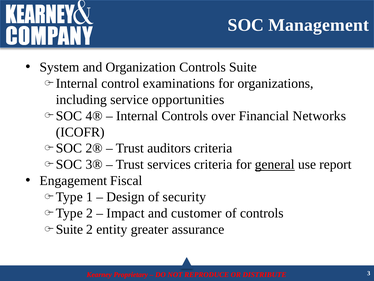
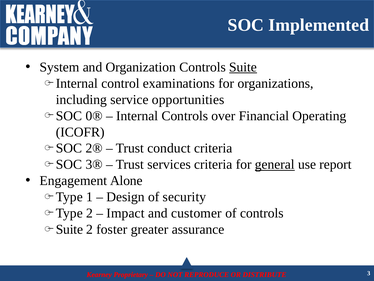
Management: Management -> Implemented
Suite at (243, 67) underline: none -> present
4®: 4® -> 0®
Networks: Networks -> Operating
auditors: auditors -> conduct
Fiscal: Fiscal -> Alone
entity: entity -> foster
